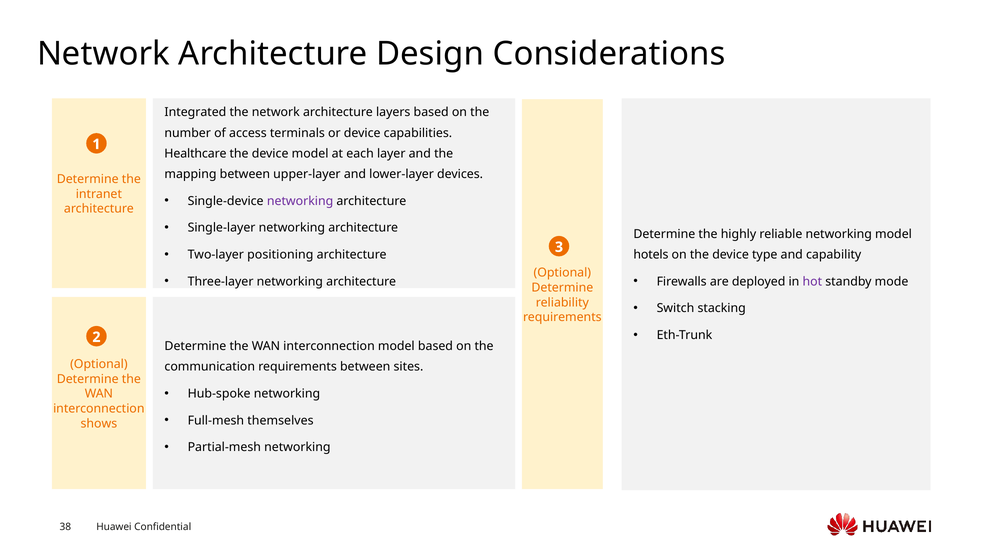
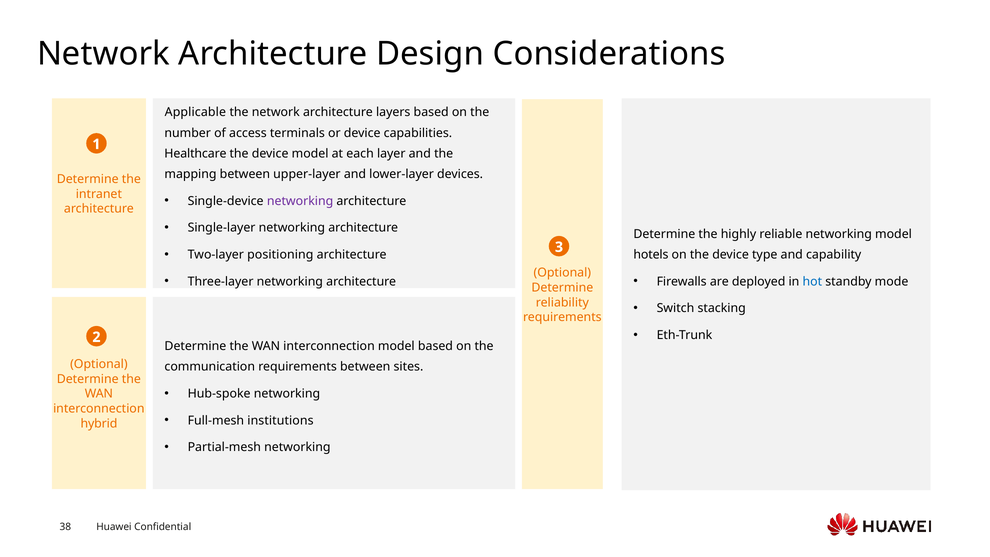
Integrated: Integrated -> Applicable
hot colour: purple -> blue
themselves: themselves -> institutions
shows: shows -> hybrid
